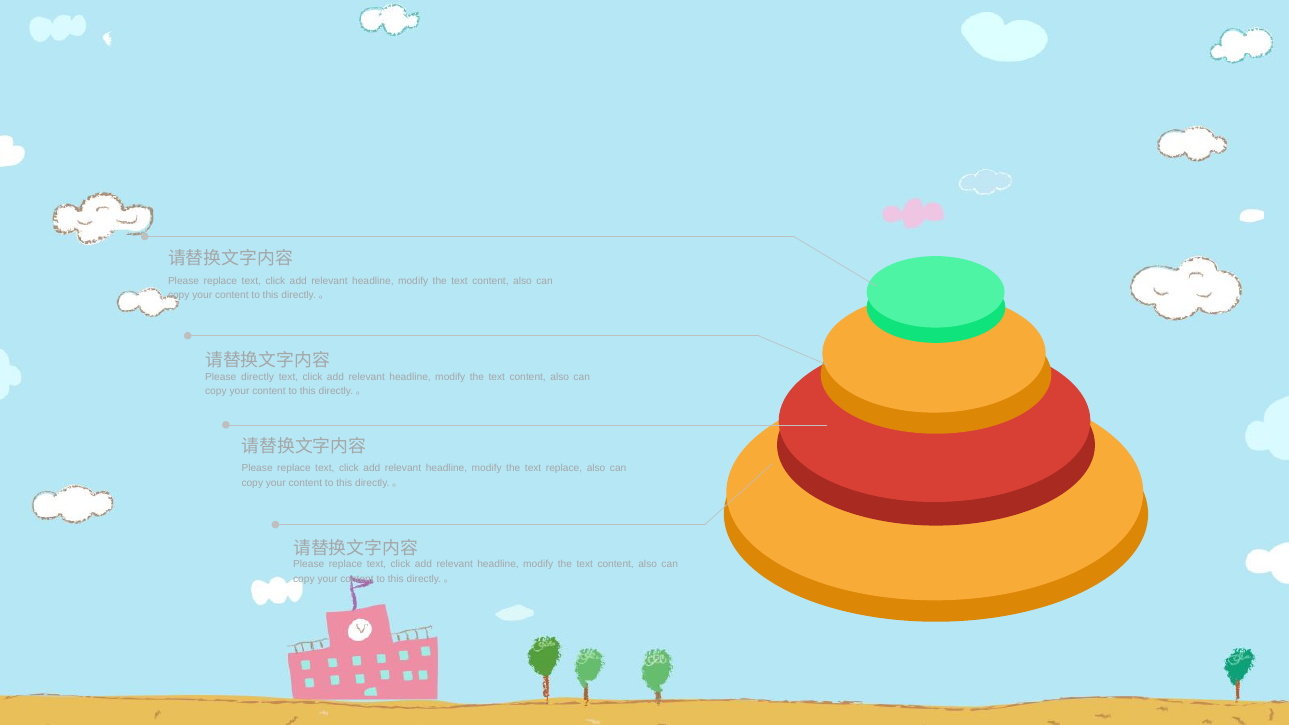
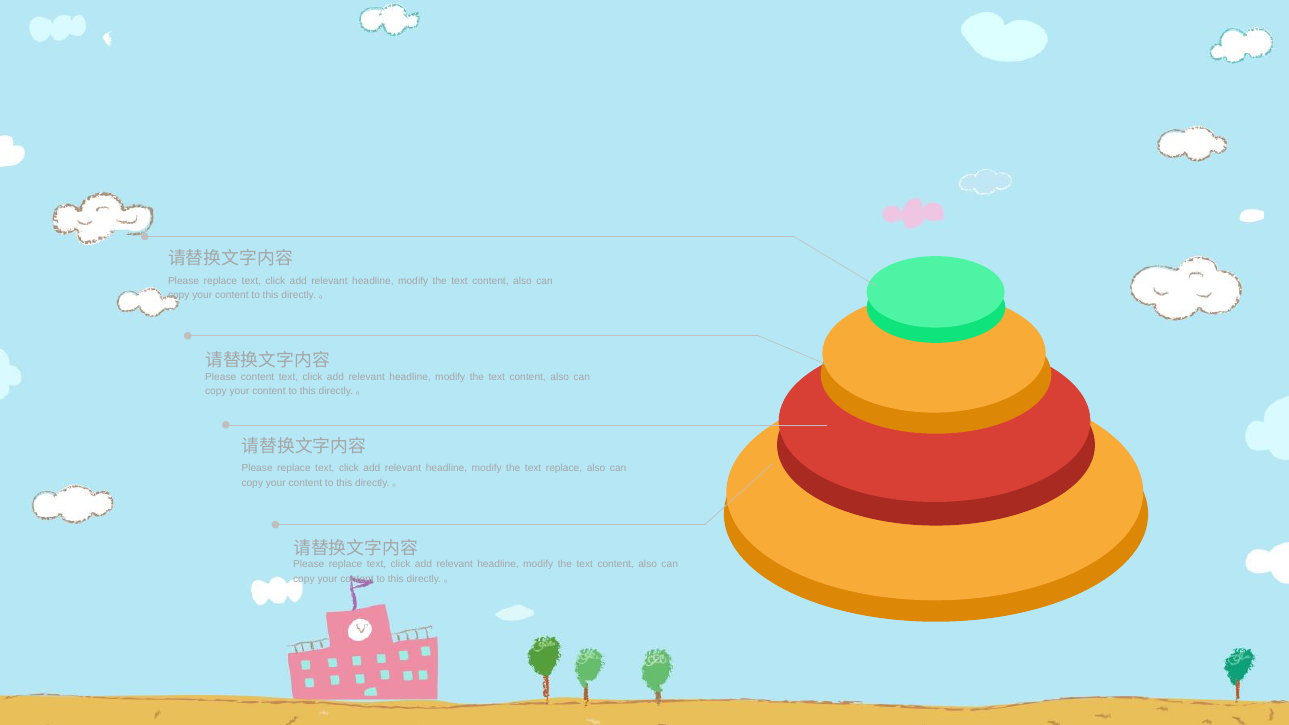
Please directly: directly -> content
